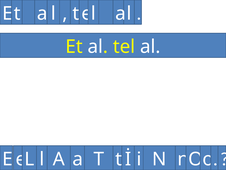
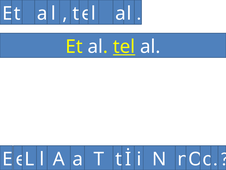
tel underline: none -> present
